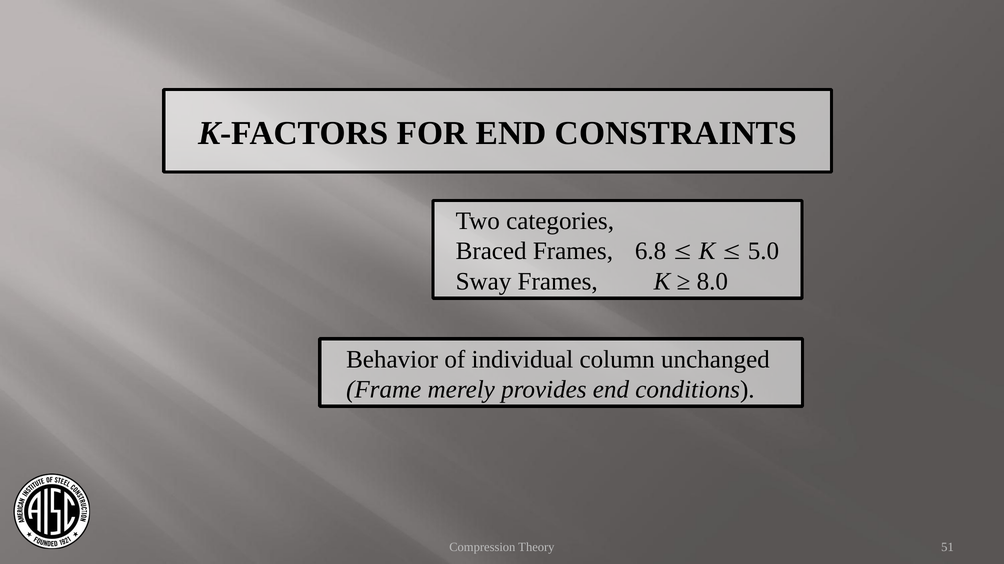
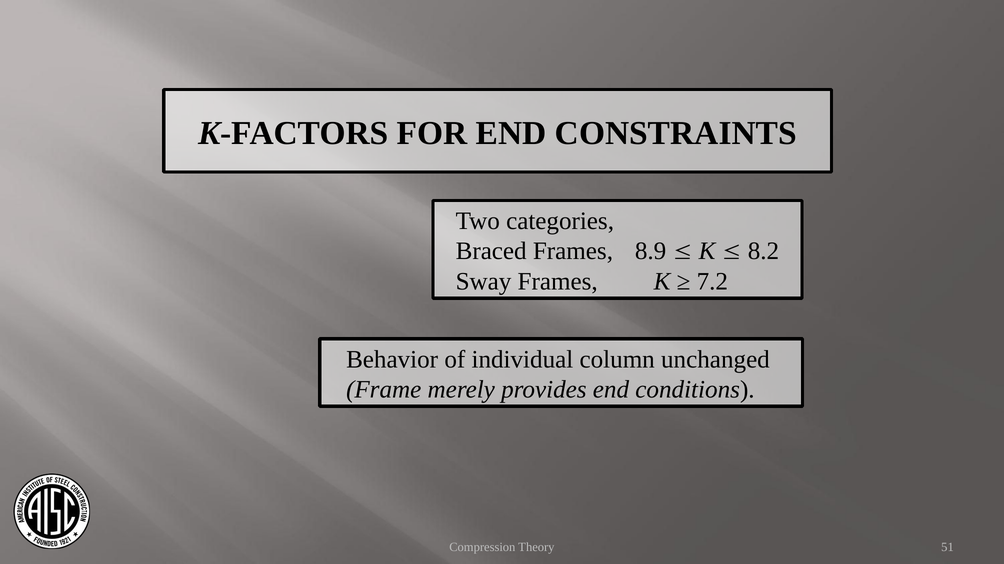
6.8: 6.8 -> 8.9
5.0: 5.0 -> 8.2
8.0: 8.0 -> 7.2
